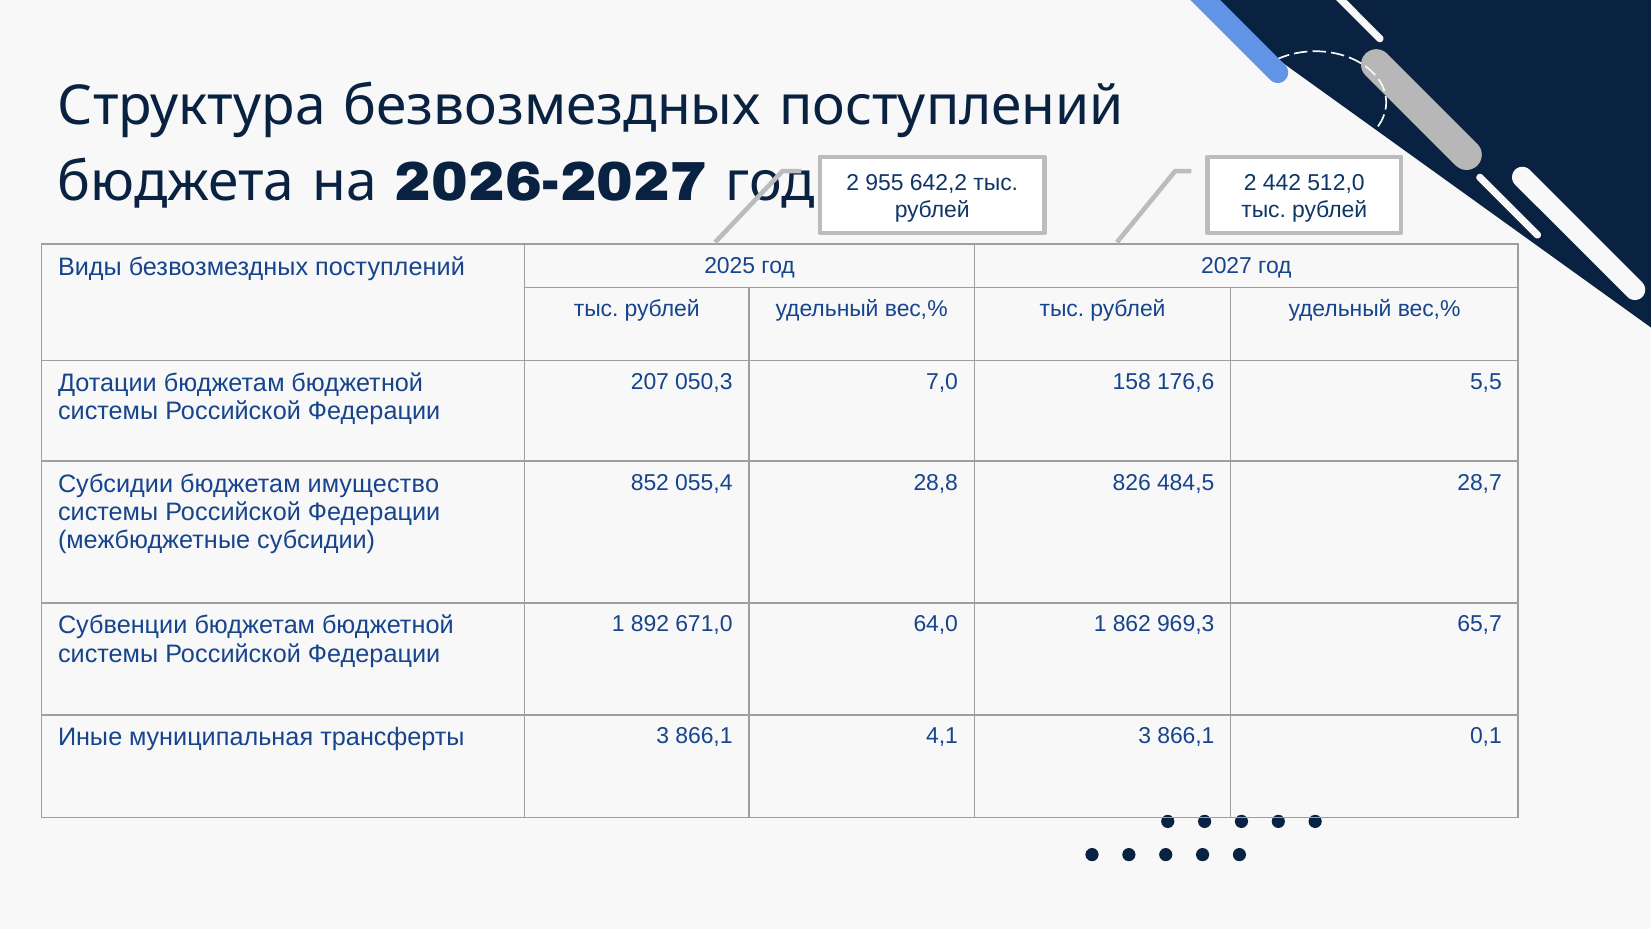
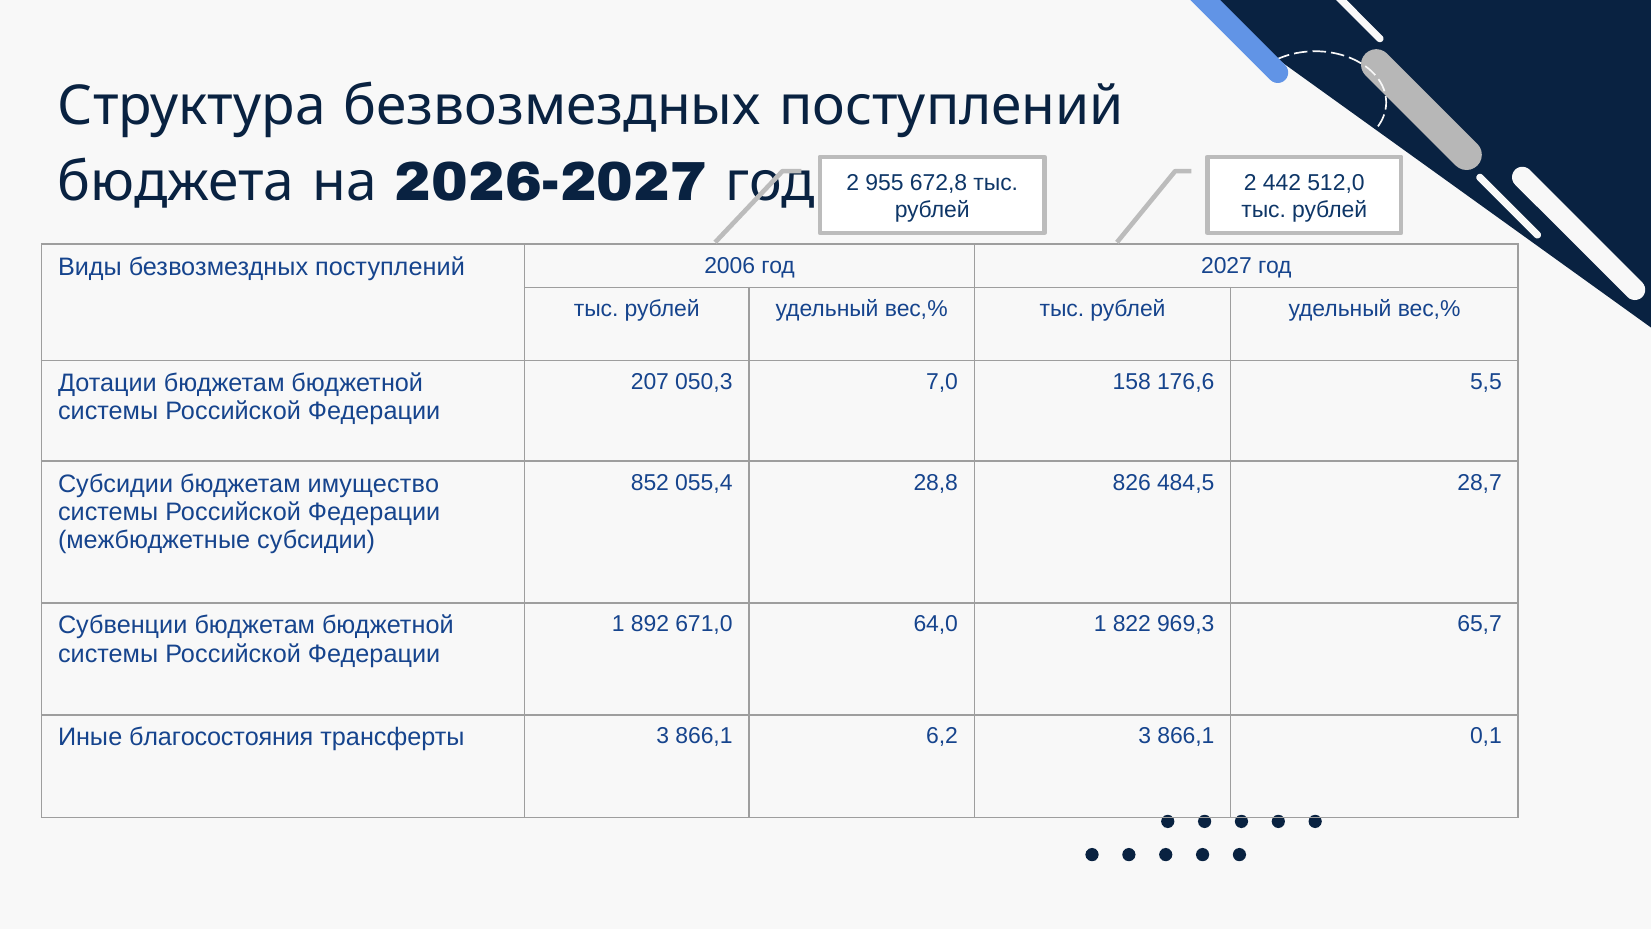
642,2: 642,2 -> 672,8
2025: 2025 -> 2006
862: 862 -> 822
муниципальная: муниципальная -> благосостояния
4,1: 4,1 -> 6,2
